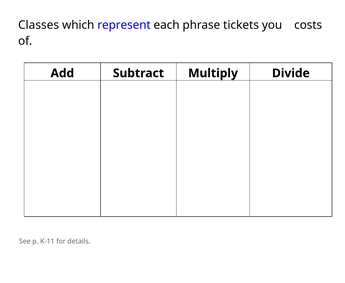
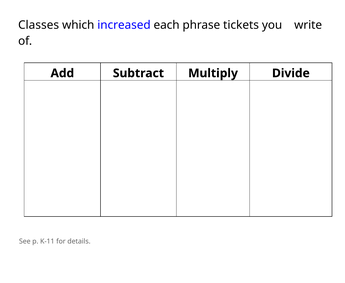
represent: represent -> increased
costs: costs -> write
